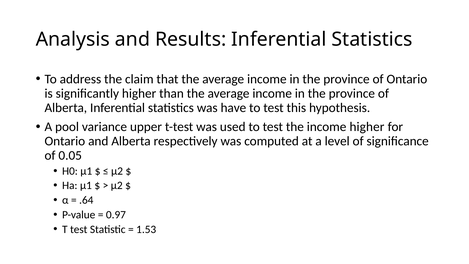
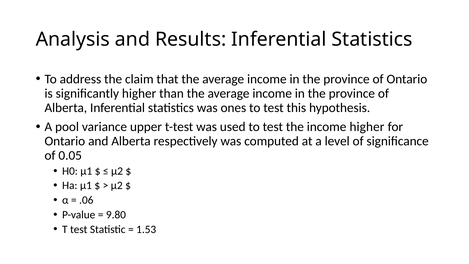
have: have -> ones
.64: .64 -> .06
0.97: 0.97 -> 9.80
